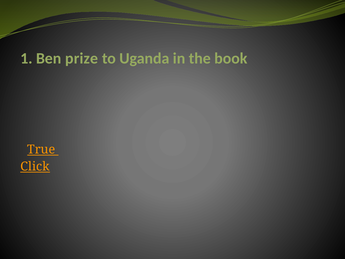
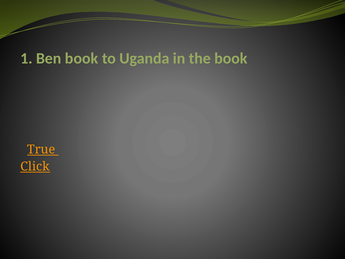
Ben prize: prize -> book
